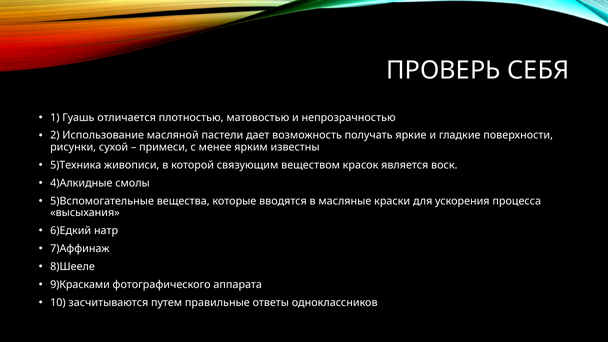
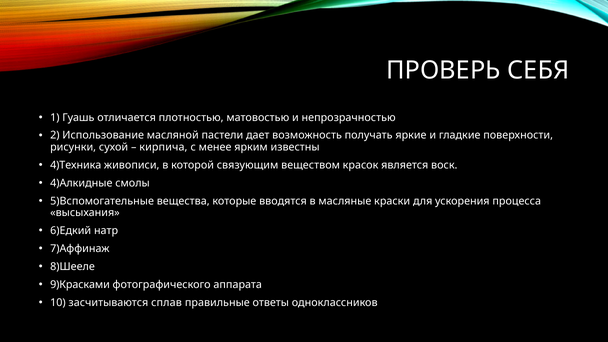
примеси: примеси -> кирпича
5)Техника: 5)Техника -> 4)Техника
путем: путем -> сплав
